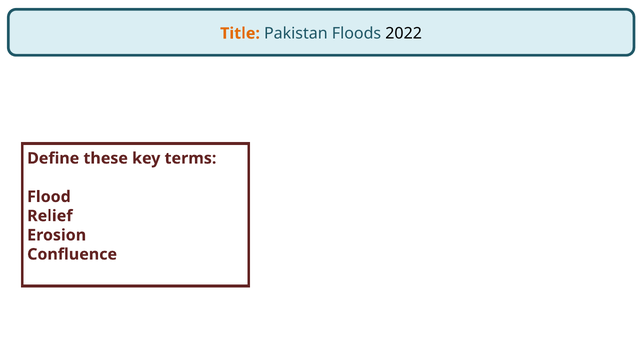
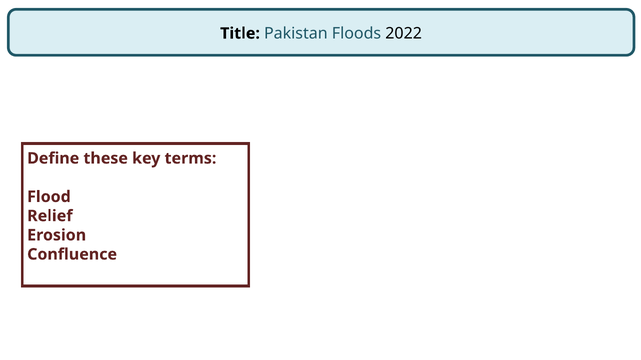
Title colour: orange -> black
